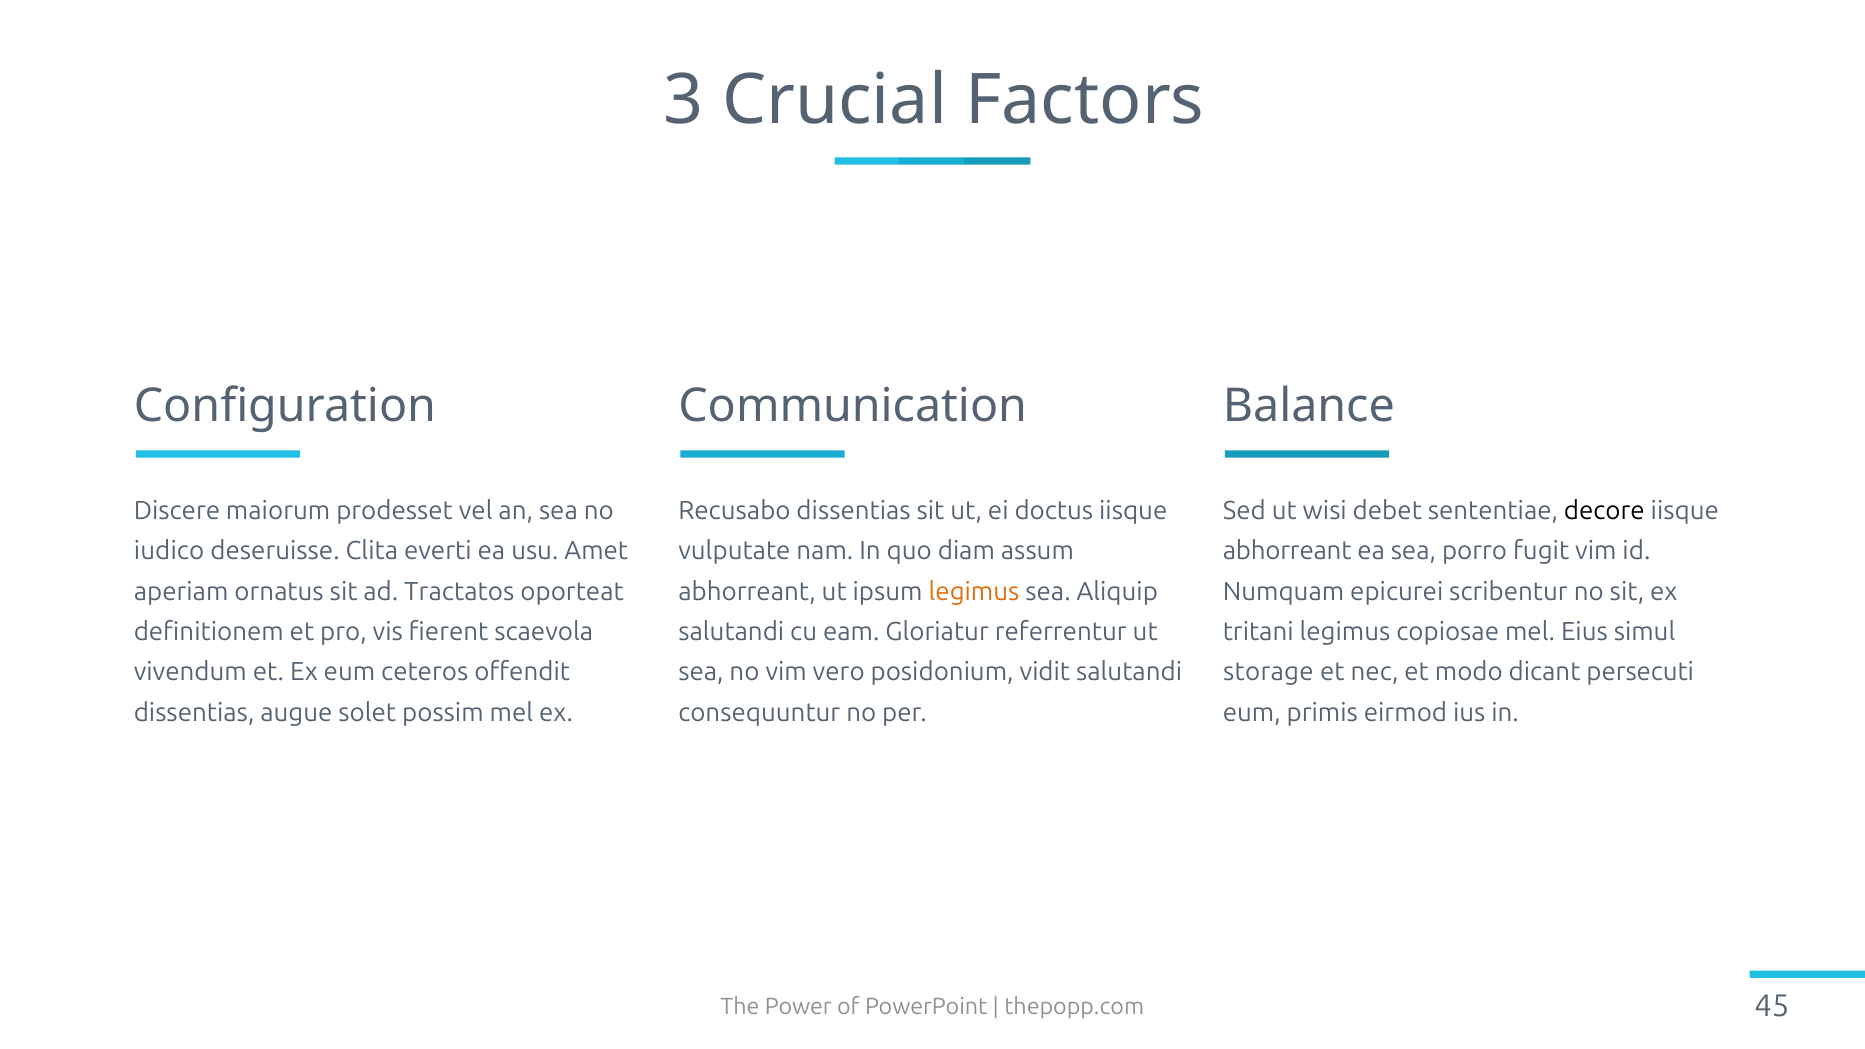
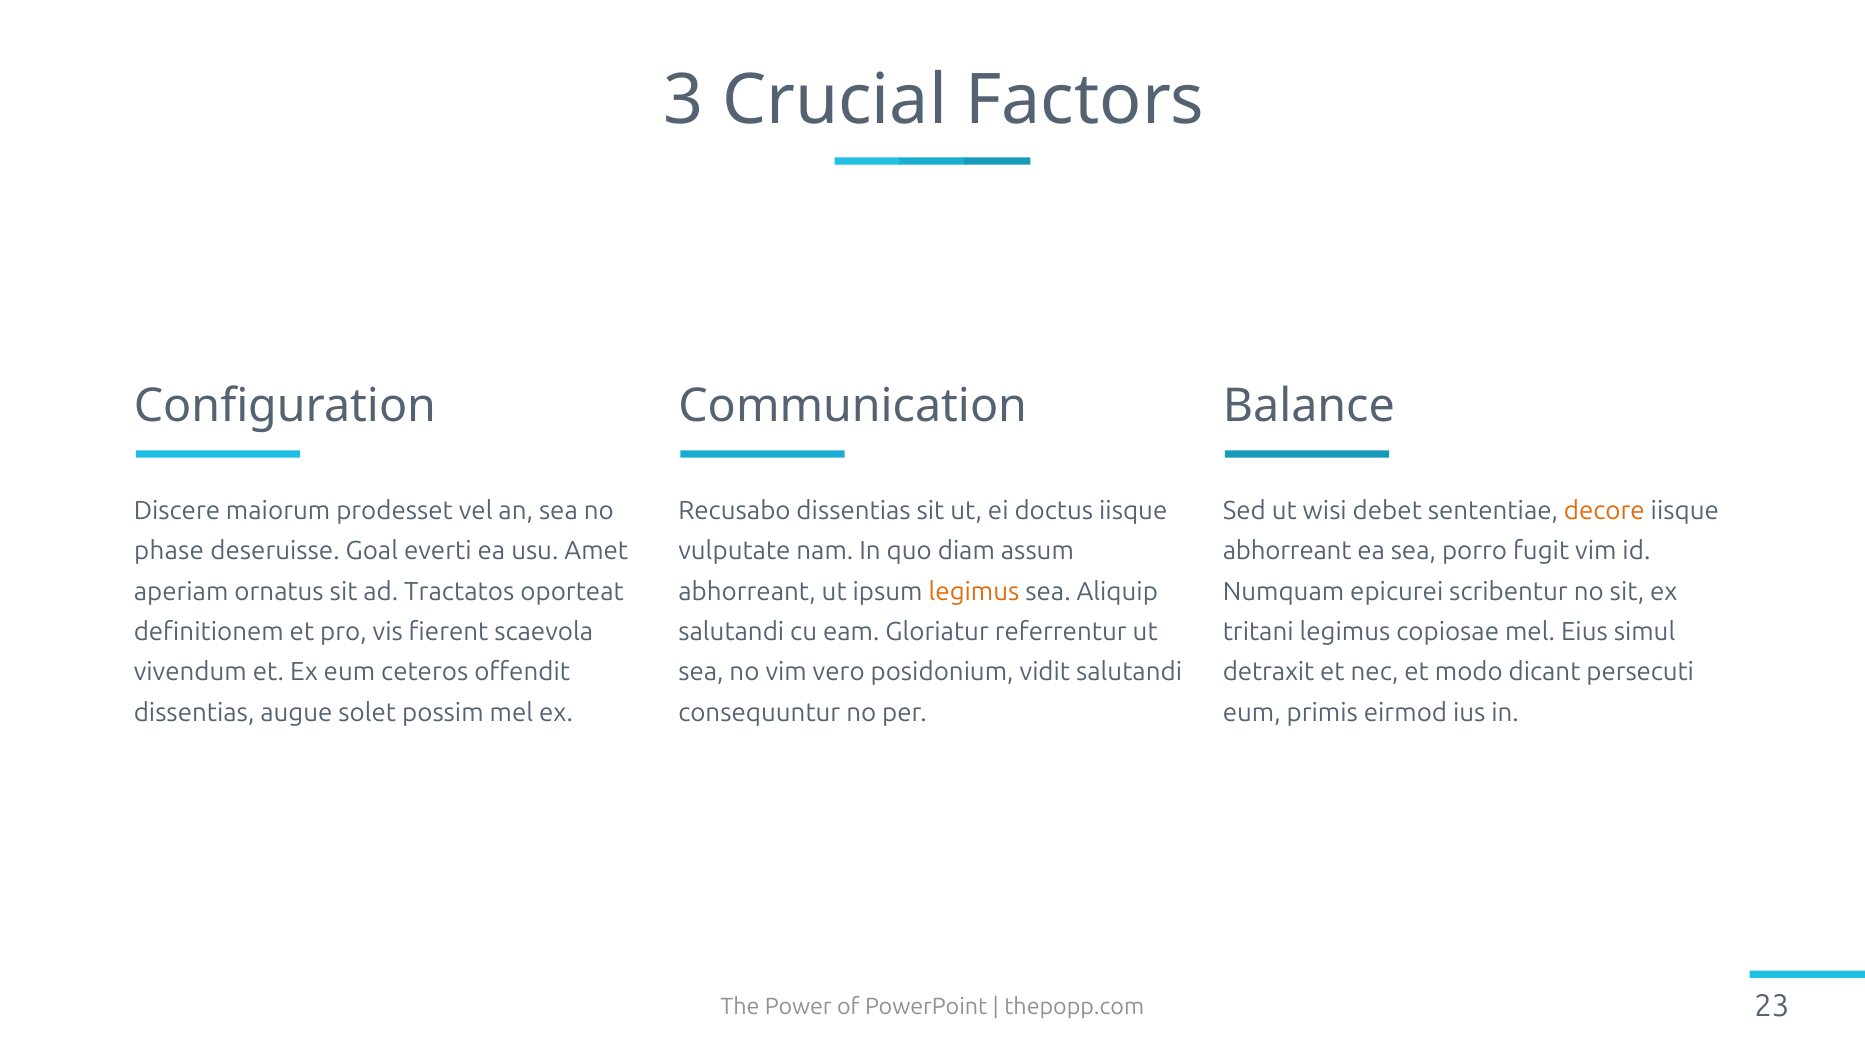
decore colour: black -> orange
iudico: iudico -> phase
Clita: Clita -> Goal
storage: storage -> detraxit
45: 45 -> 23
